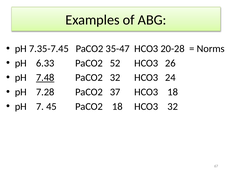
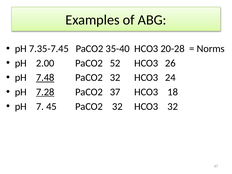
35-47: 35-47 -> 35-40
6.33: 6.33 -> 2.00
7.28 underline: none -> present
45 PaCO2 18: 18 -> 32
